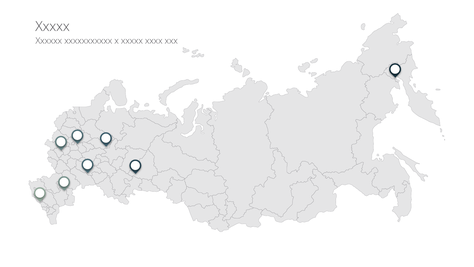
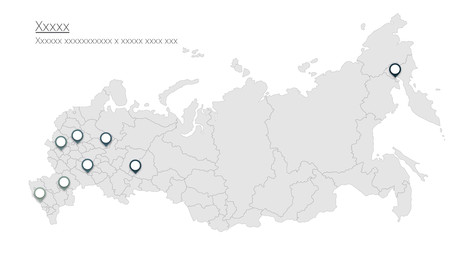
Xxxxx at (53, 26) underline: none -> present
